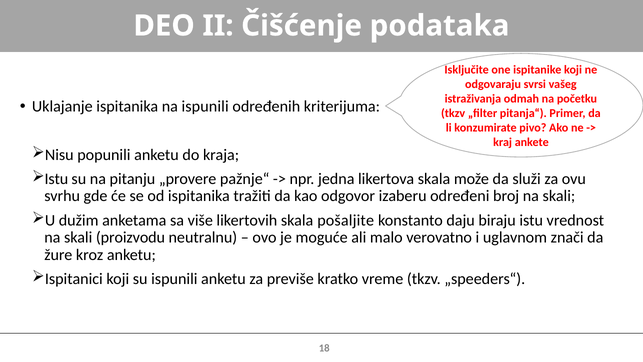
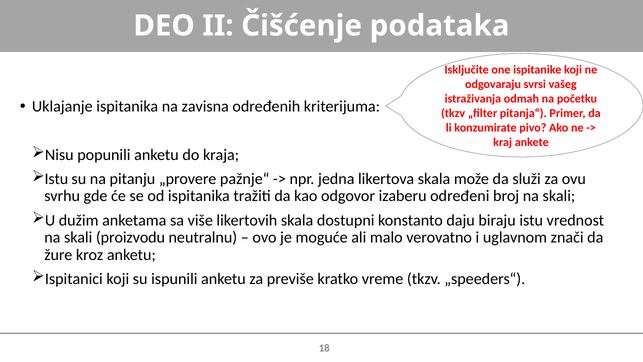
na ispunili: ispunili -> zavisna
pošaljite: pošaljite -> dostupni
